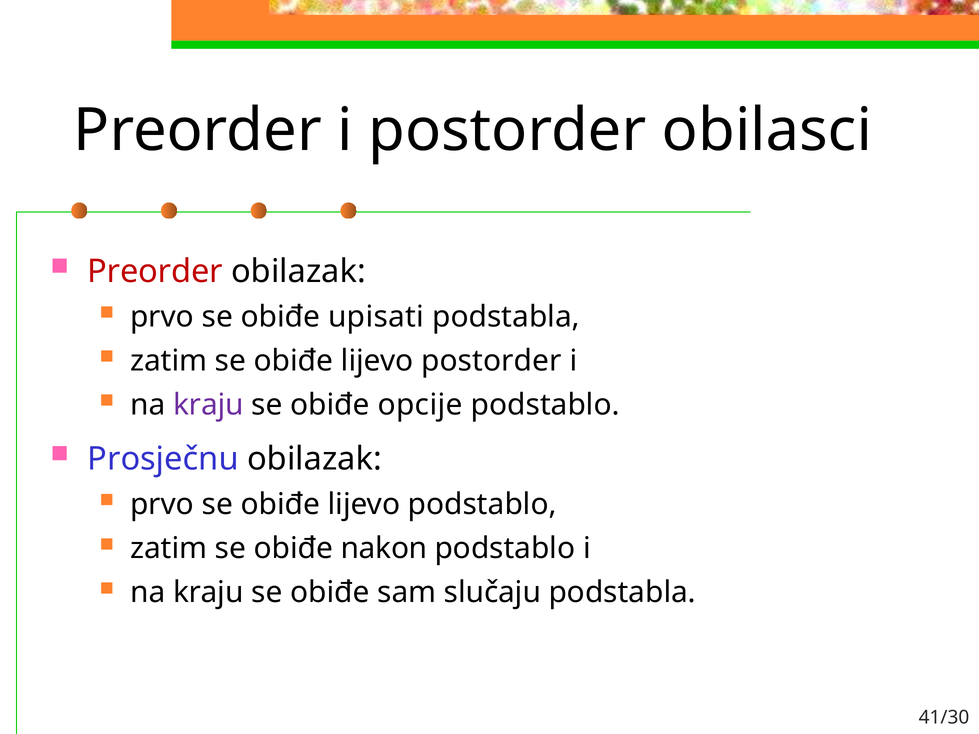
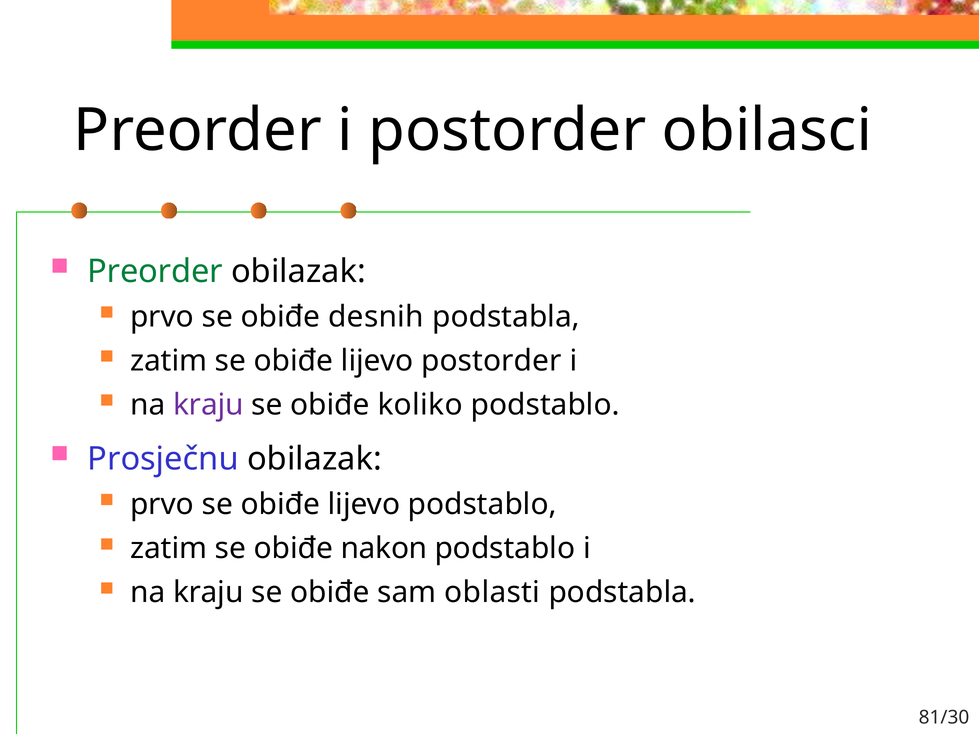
Preorder at (155, 271) colour: red -> green
upisati: upisati -> desnih
opcije: opcije -> koliko
slučaju: slučaju -> oblasti
41/30: 41/30 -> 81/30
